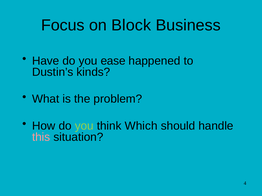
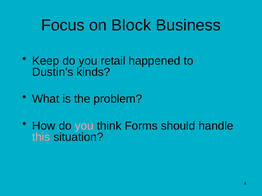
Have: Have -> Keep
ease: ease -> retail
you at (84, 126) colour: light green -> pink
Which: Which -> Forms
